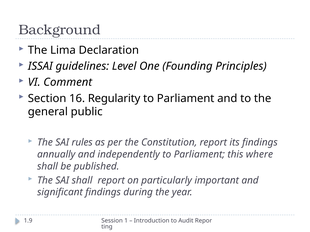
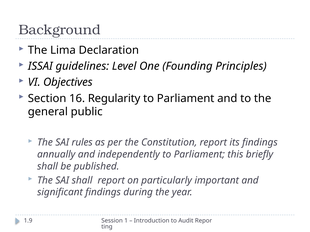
Comment: Comment -> Objectives
where: where -> briefly
